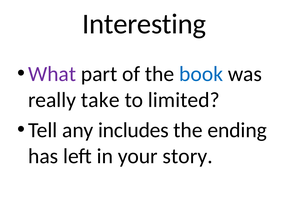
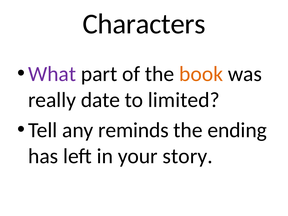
Interesting: Interesting -> Characters
book colour: blue -> orange
take: take -> date
includes: includes -> reminds
